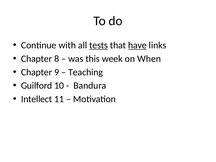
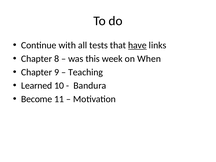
tests underline: present -> none
Guilford: Guilford -> Learned
Intellect: Intellect -> Become
